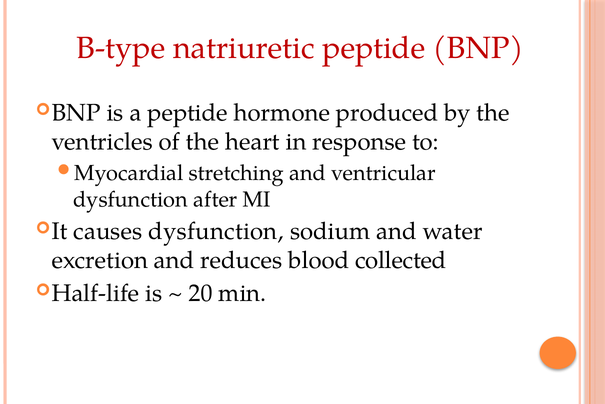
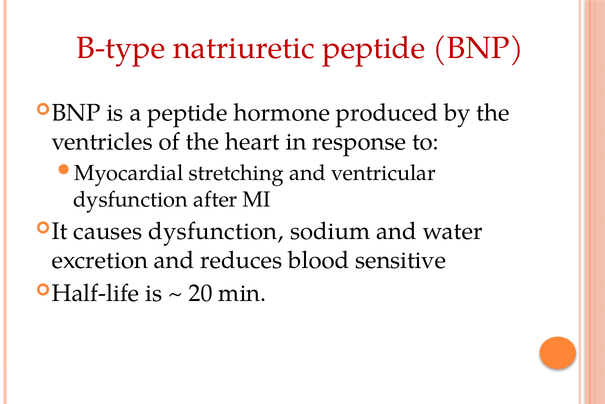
collected: collected -> sensitive
